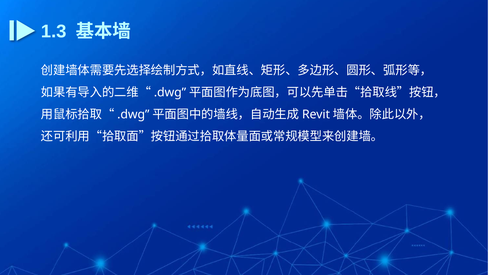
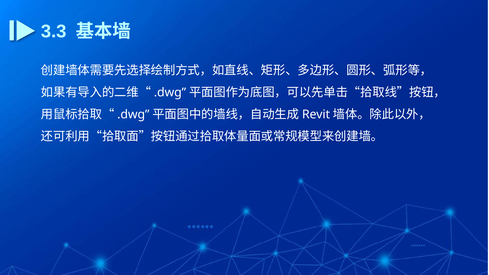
1.3: 1.3 -> 3.3
